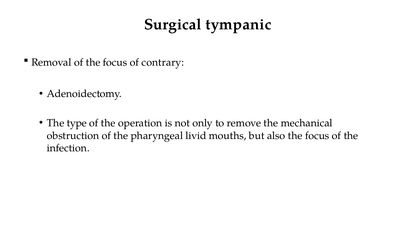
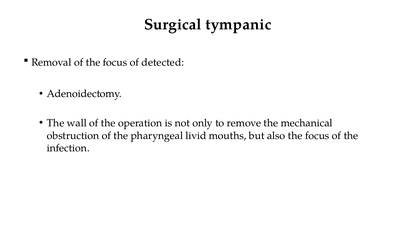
contrary: contrary -> detected
type: type -> wall
